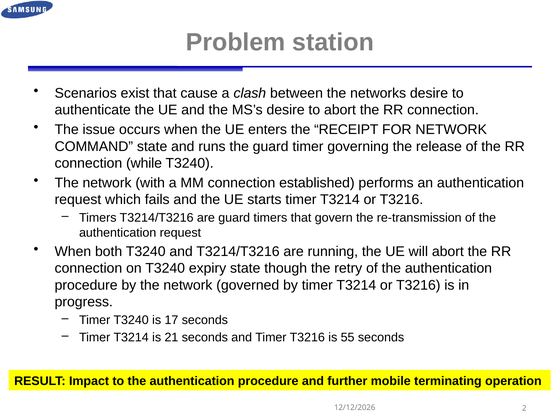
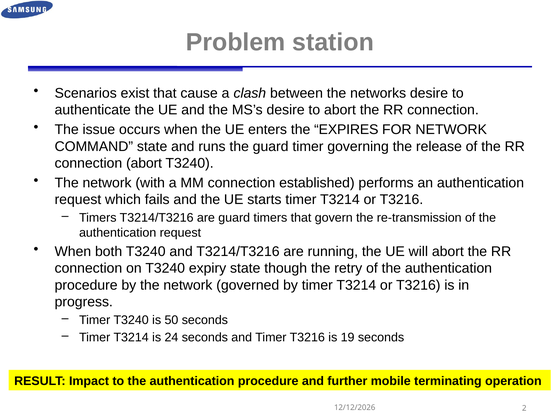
RECEIPT: RECEIPT -> EXPIRES
connection while: while -> abort
17: 17 -> 50
21: 21 -> 24
55: 55 -> 19
